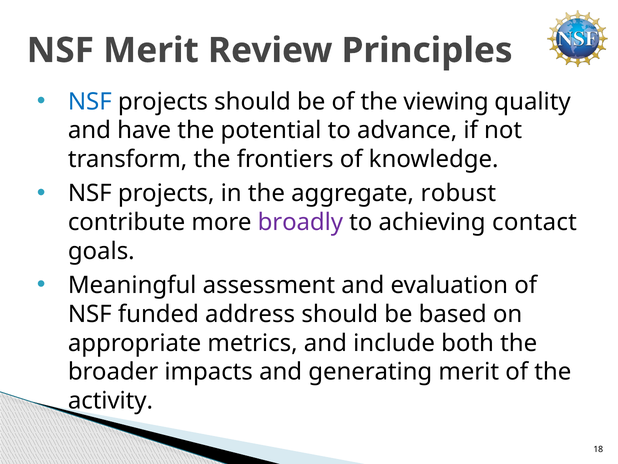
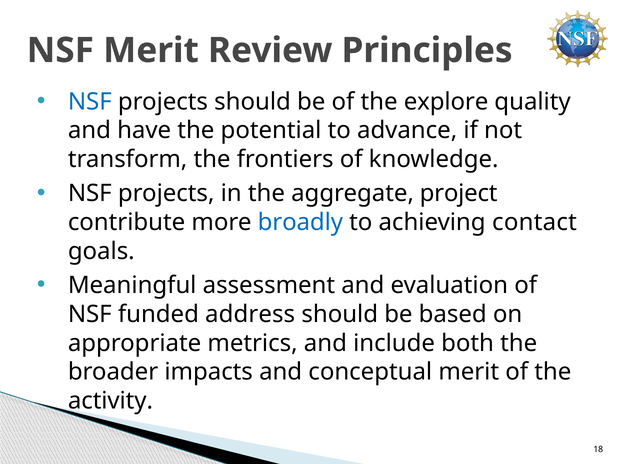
viewing: viewing -> explore
robust: robust -> project
broadly colour: purple -> blue
generating: generating -> conceptual
